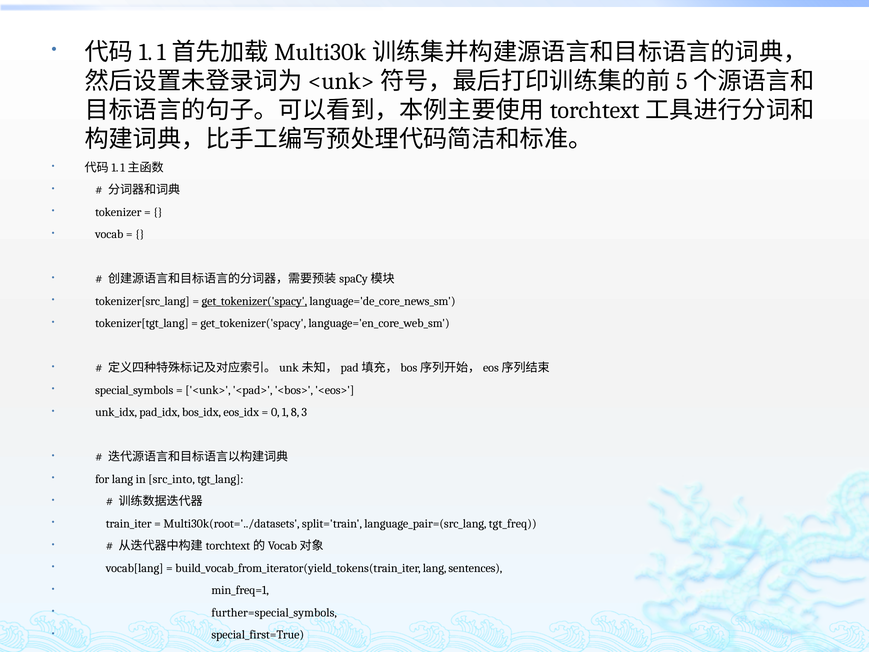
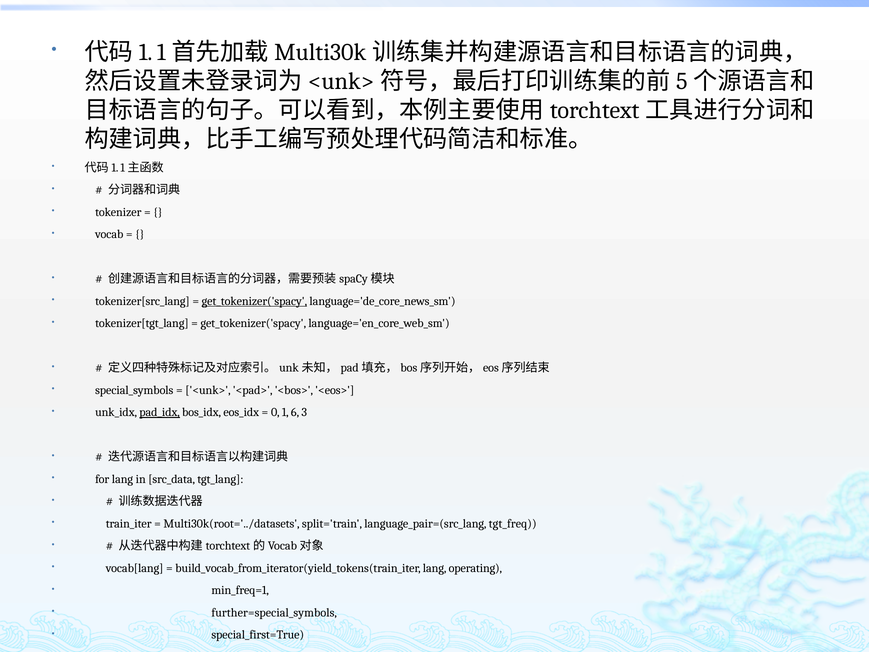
pad_idx underline: none -> present
8: 8 -> 6
src_into: src_into -> src_data
sentences: sentences -> operating
